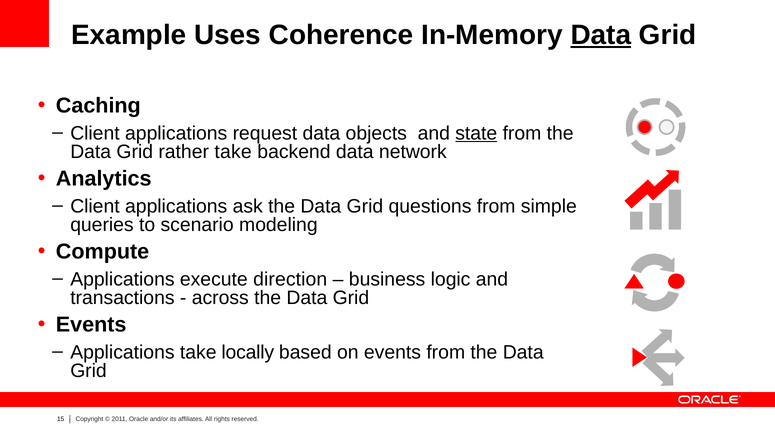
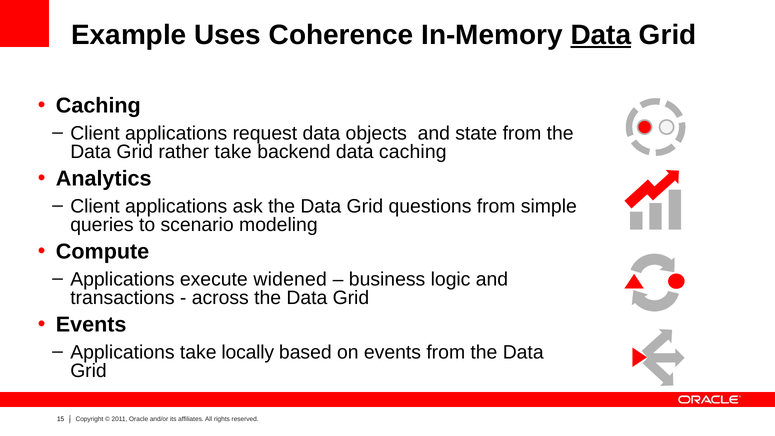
state underline: present -> none
data network: network -> caching
direction: direction -> widened
